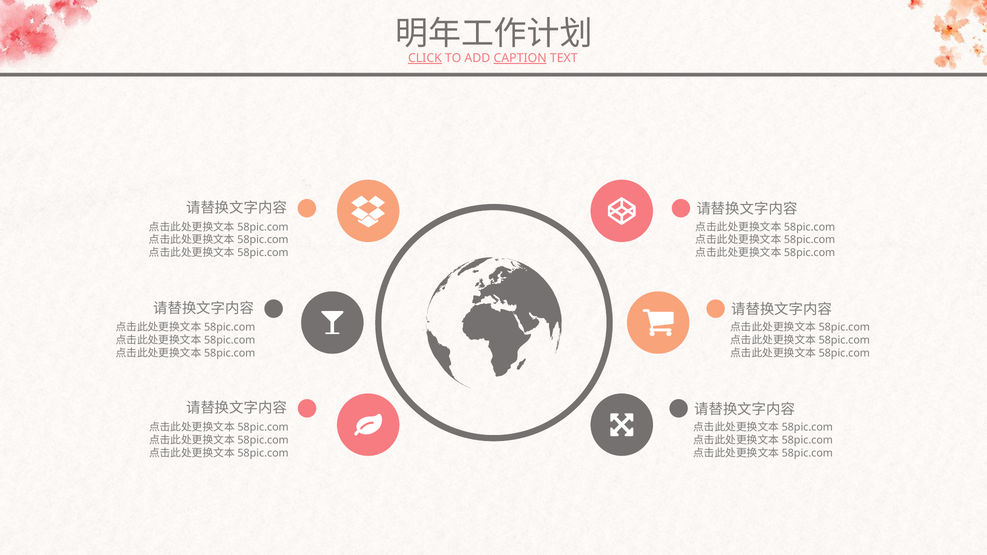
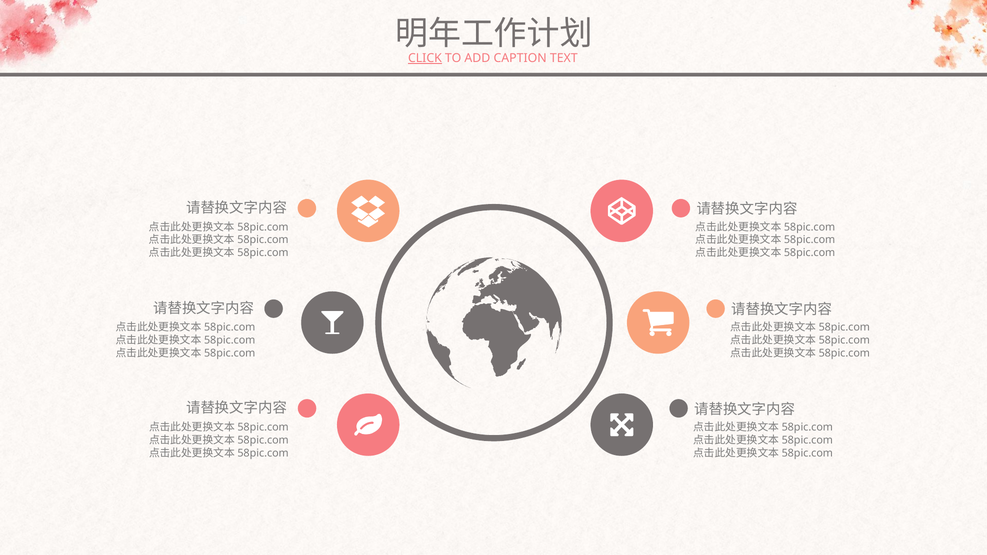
CAPTION underline: present -> none
